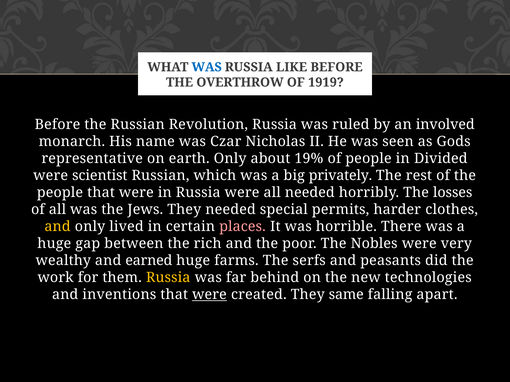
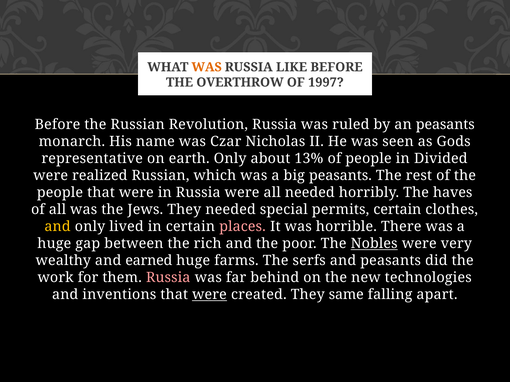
WAS at (207, 67) colour: blue -> orange
1919: 1919 -> 1997
an involved: involved -> peasants
19%: 19% -> 13%
scientist: scientist -> realized
big privately: privately -> peasants
losses: losses -> haves
permits harder: harder -> certain
Nobles underline: none -> present
Russia at (168, 278) colour: yellow -> pink
